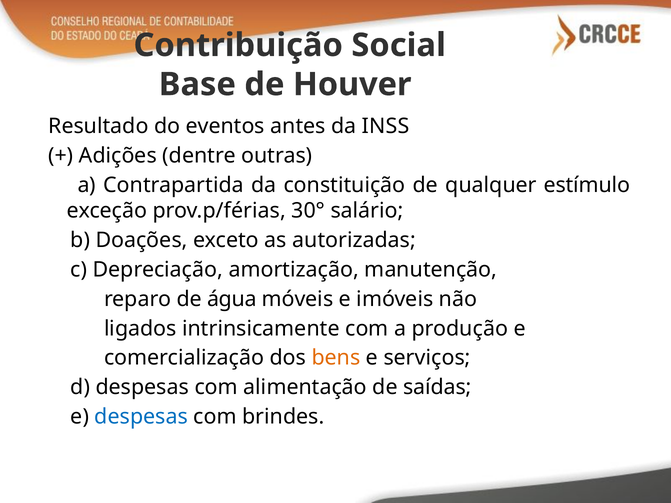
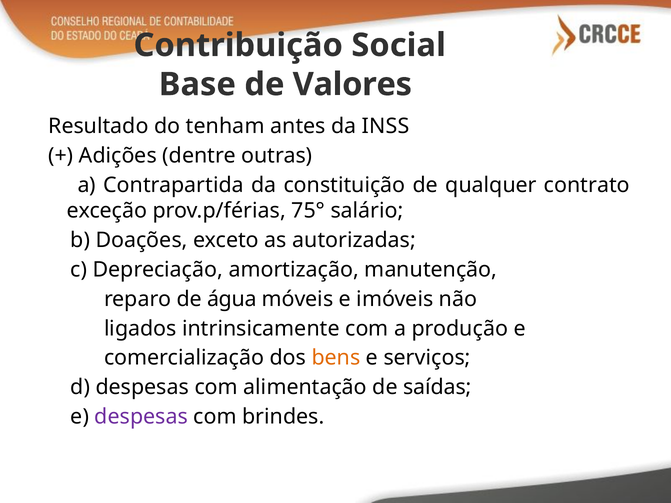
Houver: Houver -> Valores
eventos: eventos -> tenham
estímulo: estímulo -> contrato
30°: 30° -> 75°
despesas at (141, 417) colour: blue -> purple
